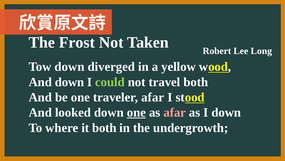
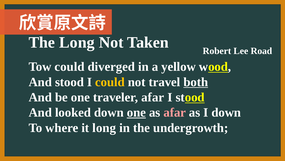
The Frost: Frost -> Long
Long: Long -> Road
Tow down: down -> could
And down: down -> stood
could at (110, 82) colour: light green -> yellow
both at (196, 82) underline: none -> present
it both: both -> long
